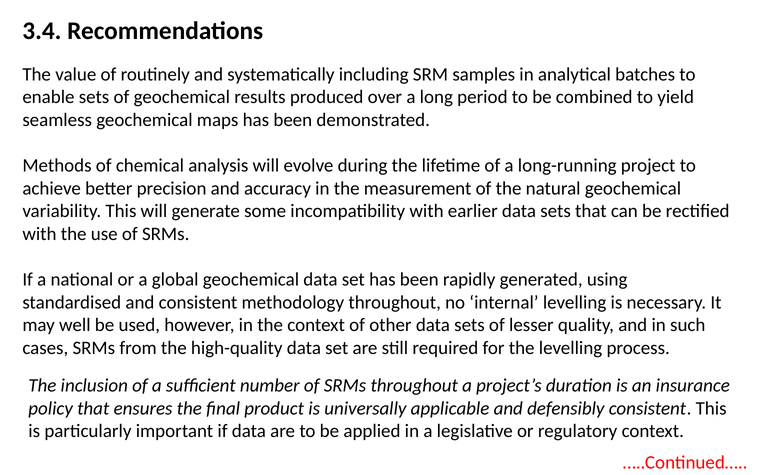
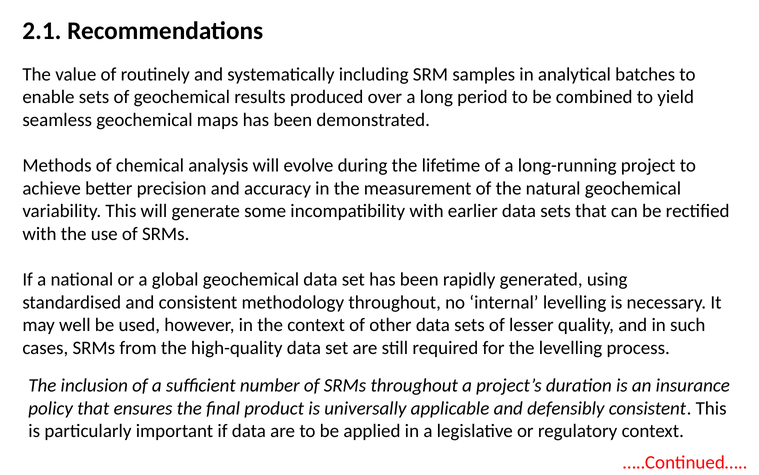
3.4: 3.4 -> 2.1
